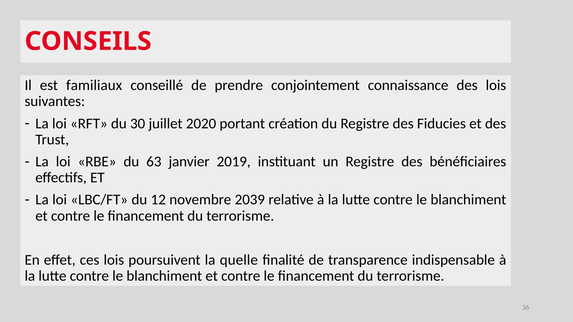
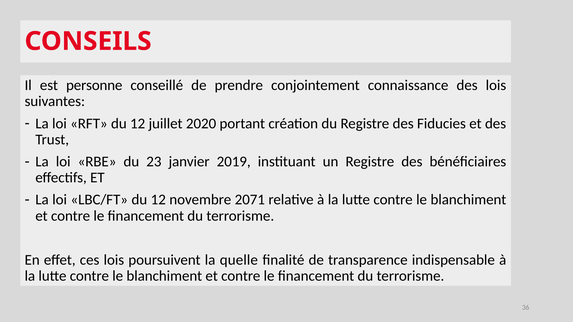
familiaux: familiaux -> personne
RFT du 30: 30 -> 12
63: 63 -> 23
2039: 2039 -> 2071
